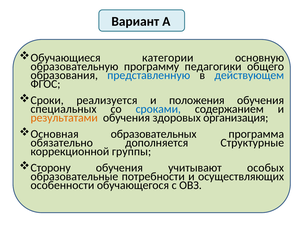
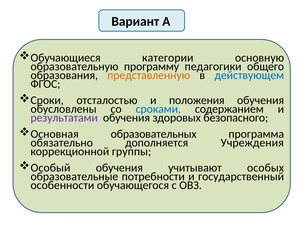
представленную colour: blue -> orange
реализуется: реализуется -> отсталостью
специальных: специальных -> обусловлены
результатами colour: orange -> purple
организация: организация -> безопасного
Структурные: Структурные -> Учреждения
Сторону: Сторону -> Особый
осуществляющих: осуществляющих -> государственный
